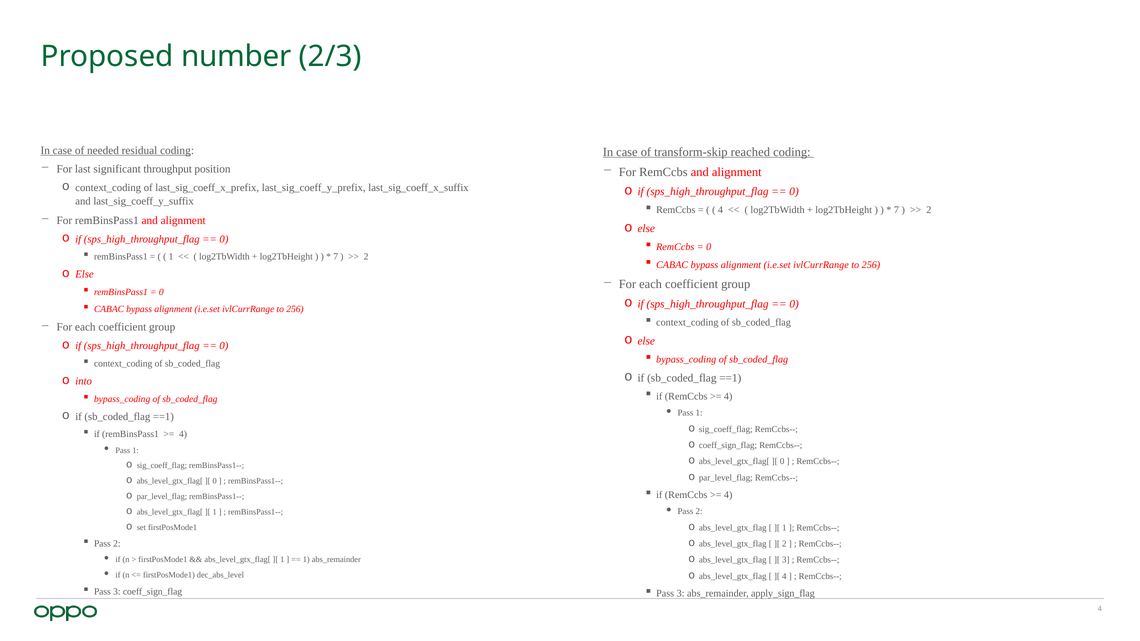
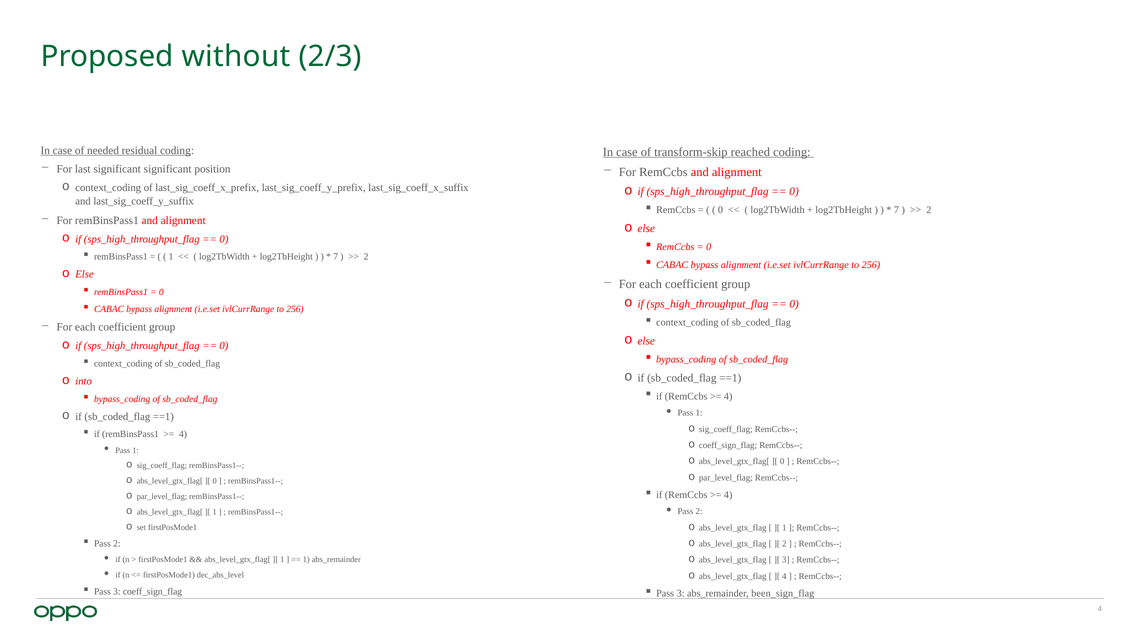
number: number -> without
significant throughput: throughput -> significant
4 at (721, 210): 4 -> 0
apply_sign_flag: apply_sign_flag -> been_sign_flag
